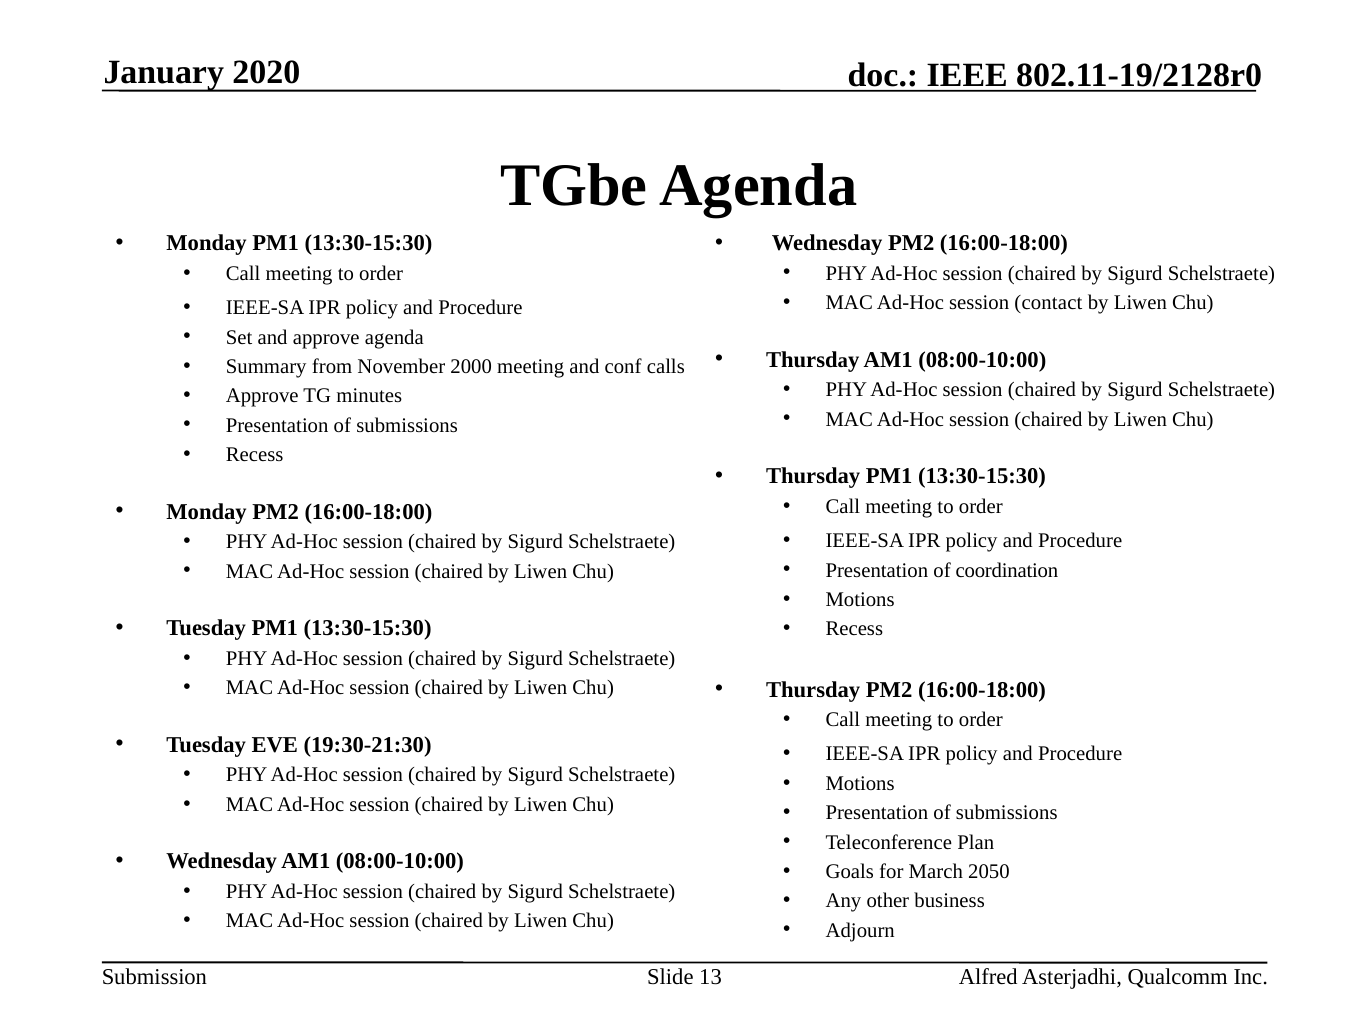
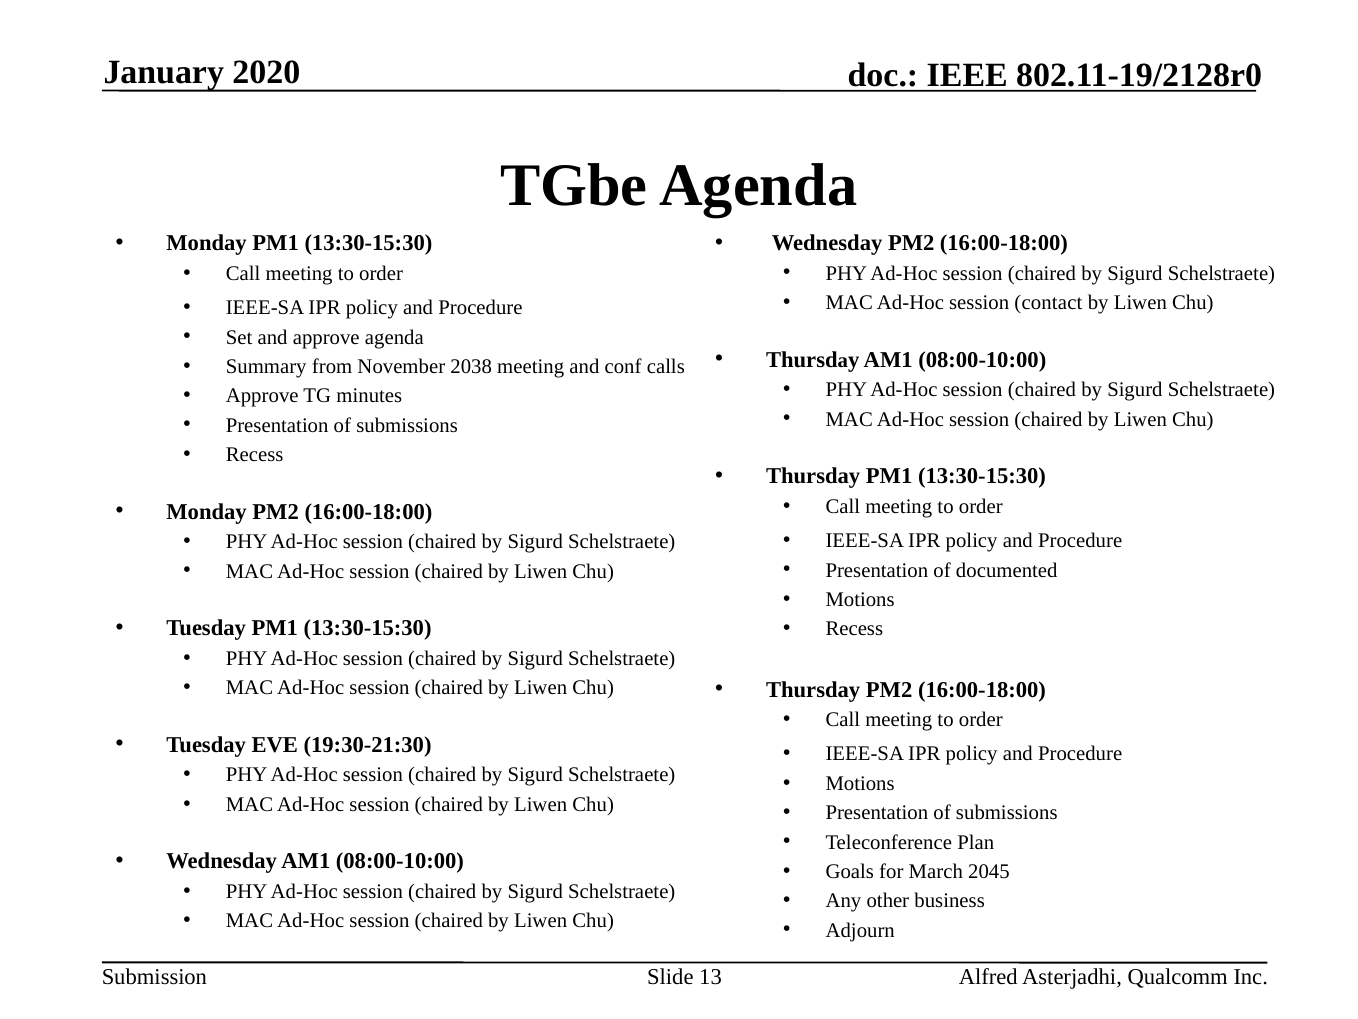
2000: 2000 -> 2038
coordination: coordination -> documented
2050: 2050 -> 2045
